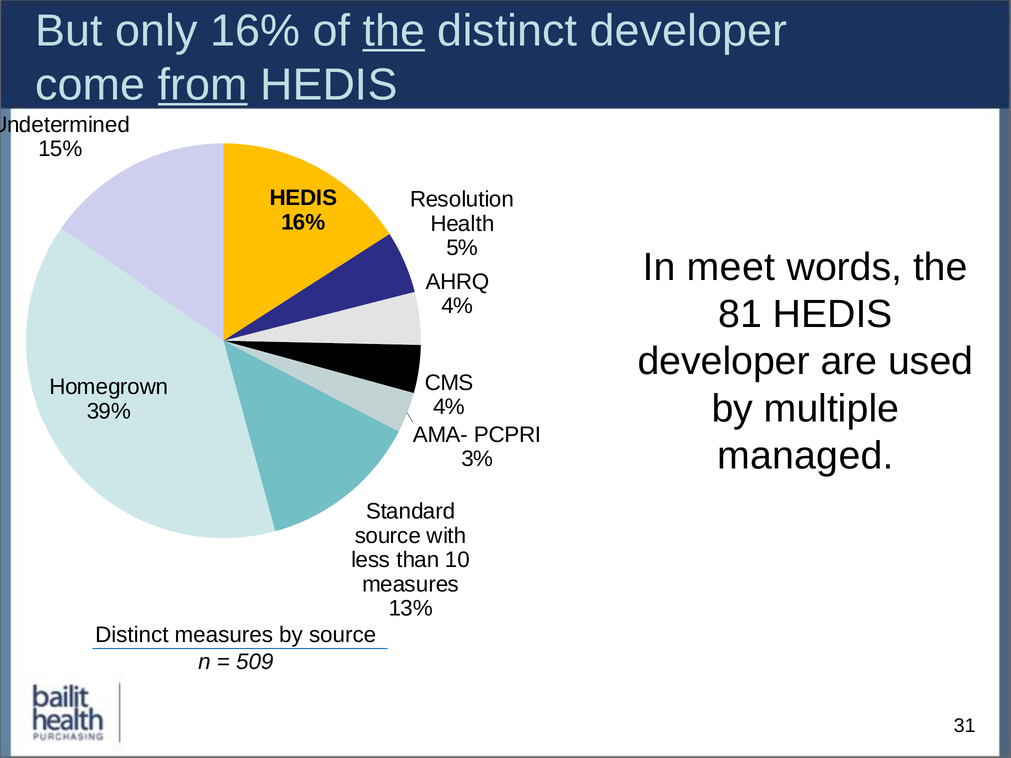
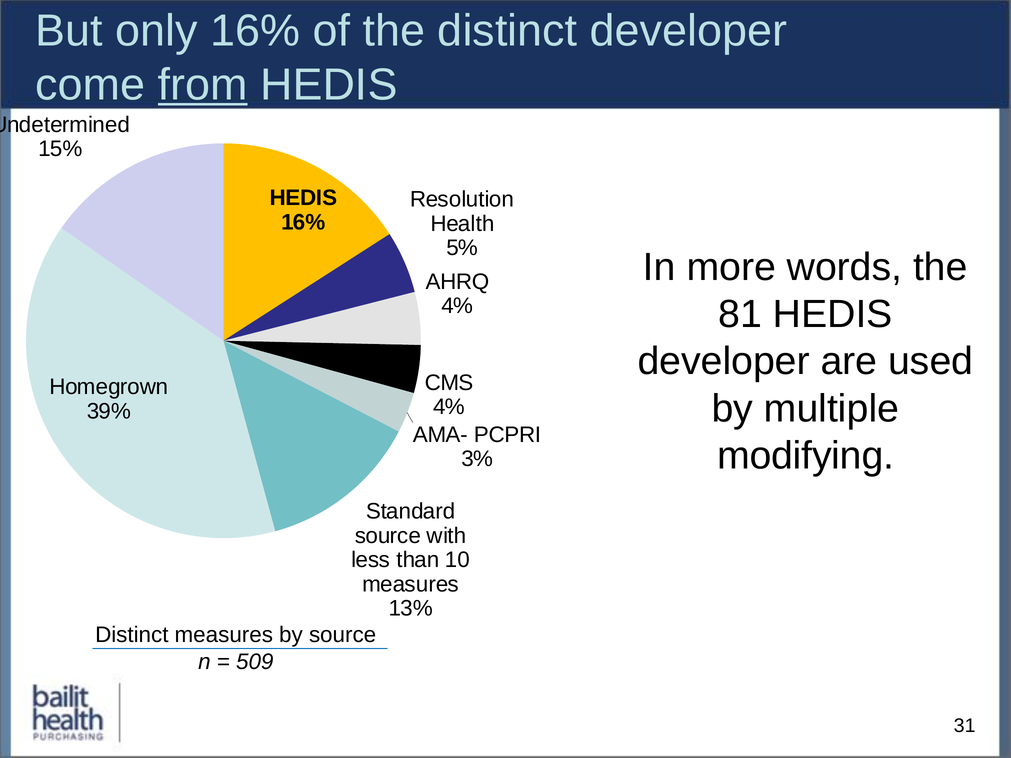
the at (394, 31) underline: present -> none
meet: meet -> more
managed: managed -> modifying
